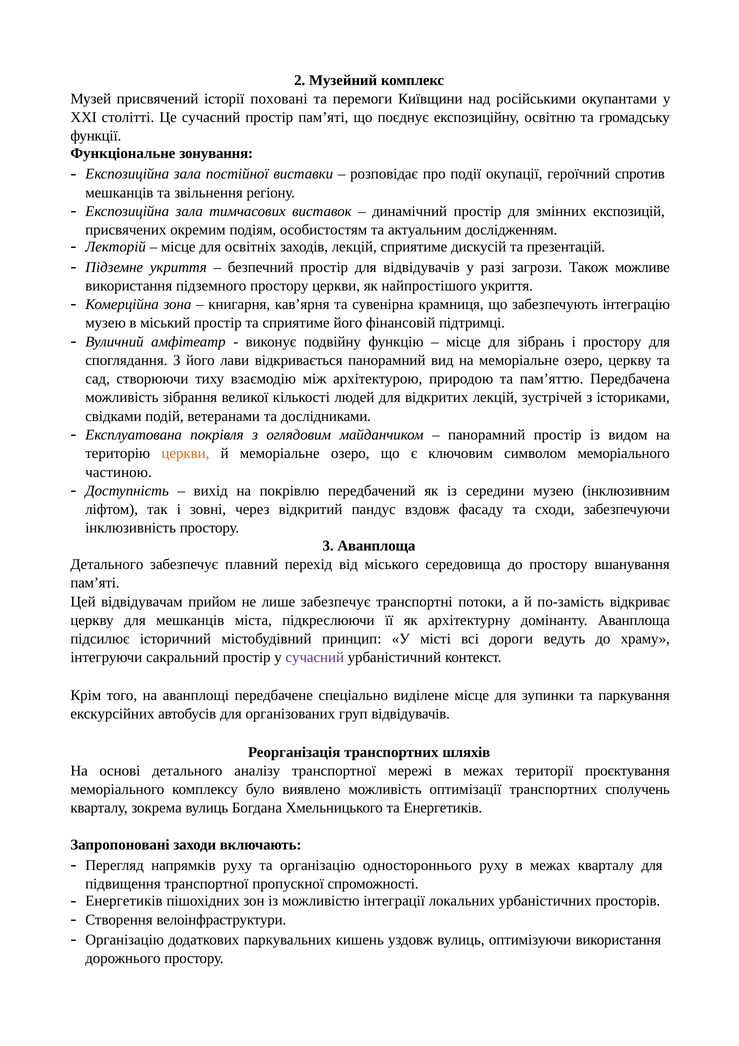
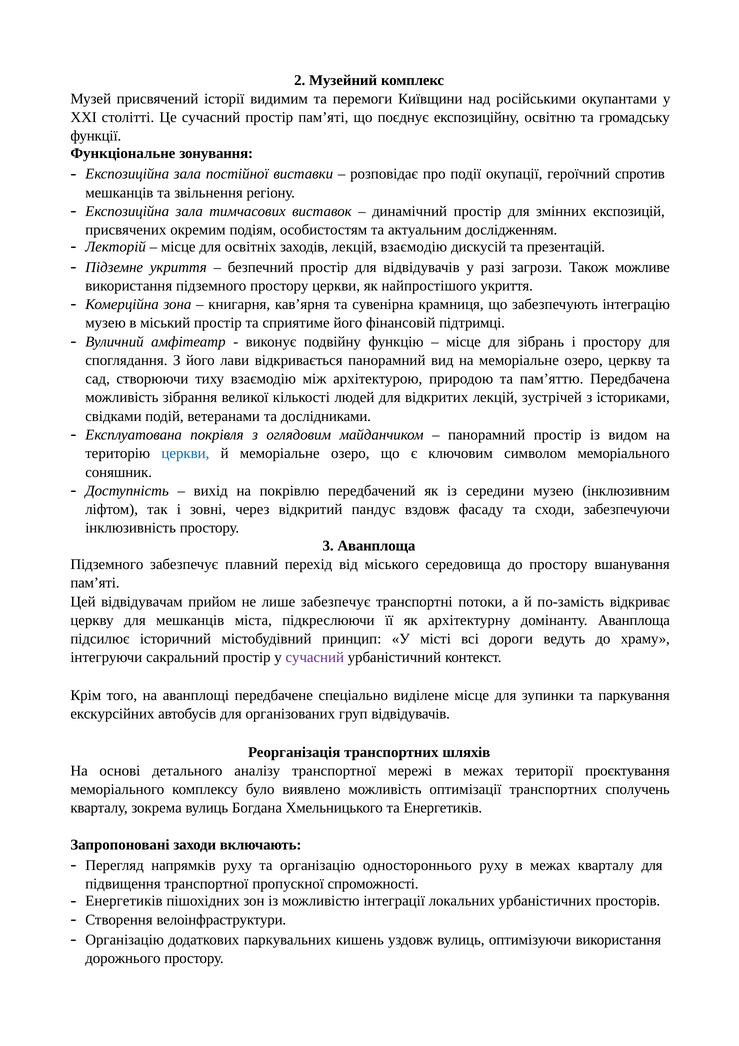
поховані: поховані -> видимим
лекцій сприятиме: сприятиме -> взаємодію
церкви at (185, 453) colour: orange -> blue
частиною: частиною -> соняшник
Детального at (107, 564): Детального -> Підземного
